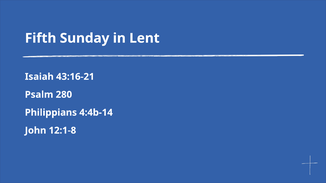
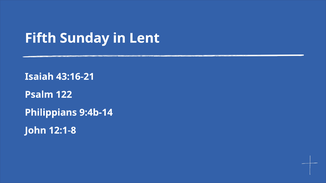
280: 280 -> 122
4:4b-14: 4:4b-14 -> 9:4b-14
